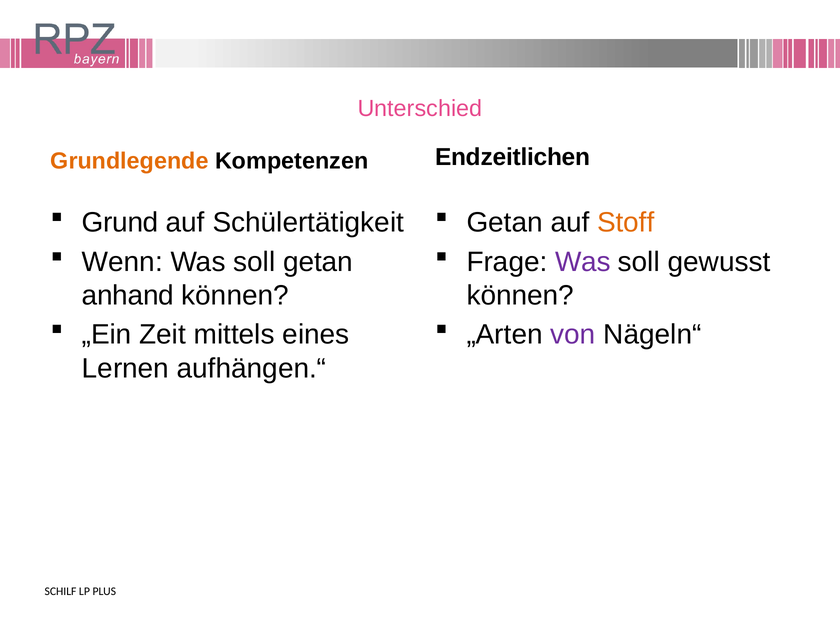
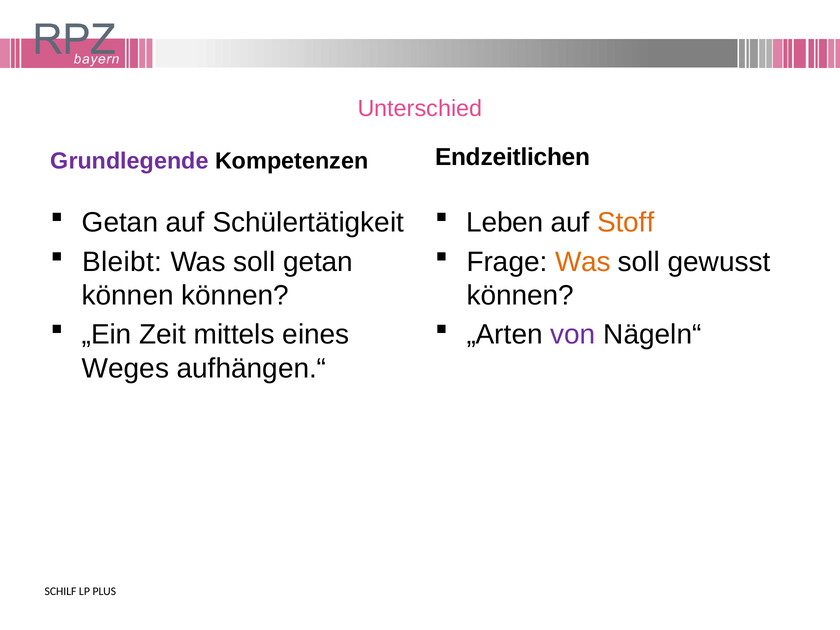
Grundlegende colour: orange -> purple
Grund at (120, 223): Grund -> Getan
Getan at (505, 223): Getan -> Leben
Wenn: Wenn -> Bleibt
Was at (583, 262) colour: purple -> orange
anhand at (128, 296): anhand -> können
Lernen: Lernen -> Weges
